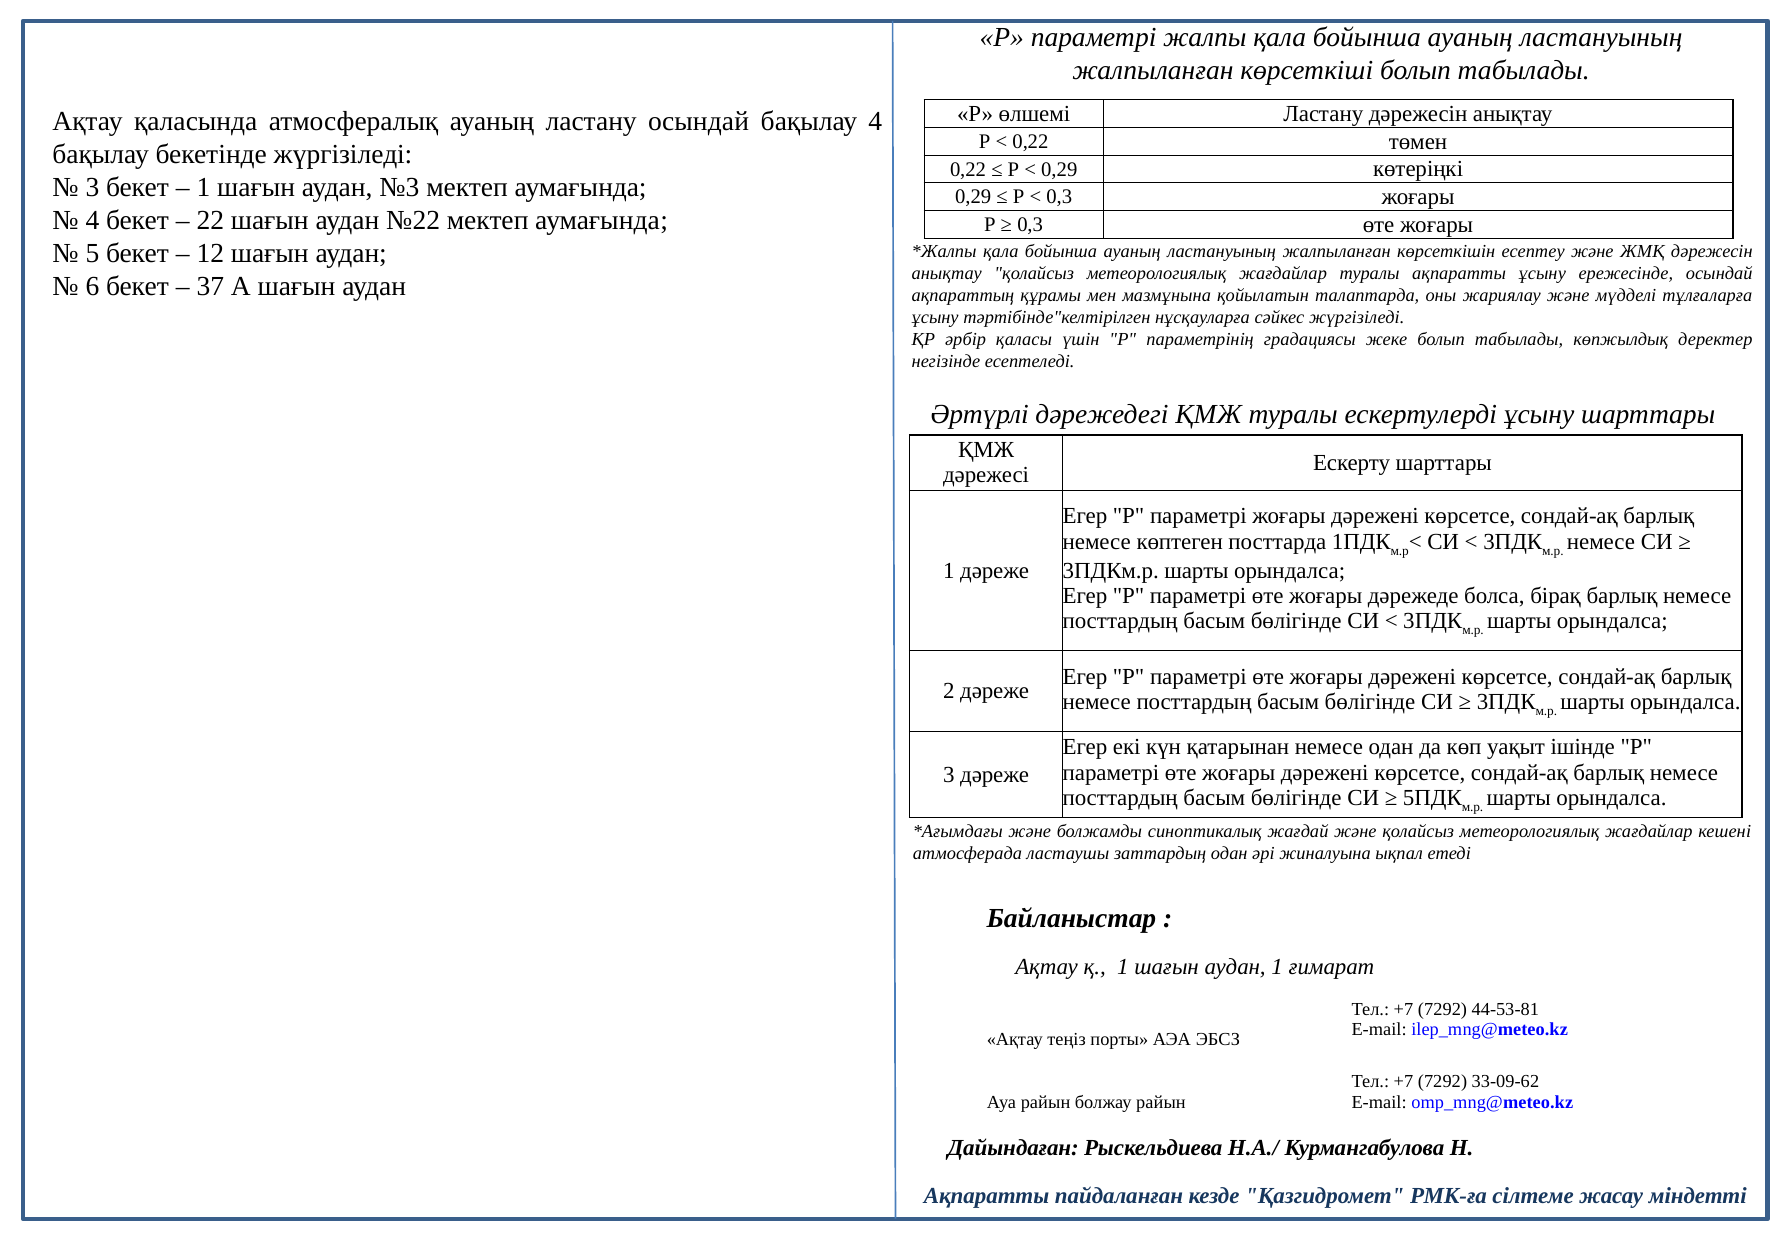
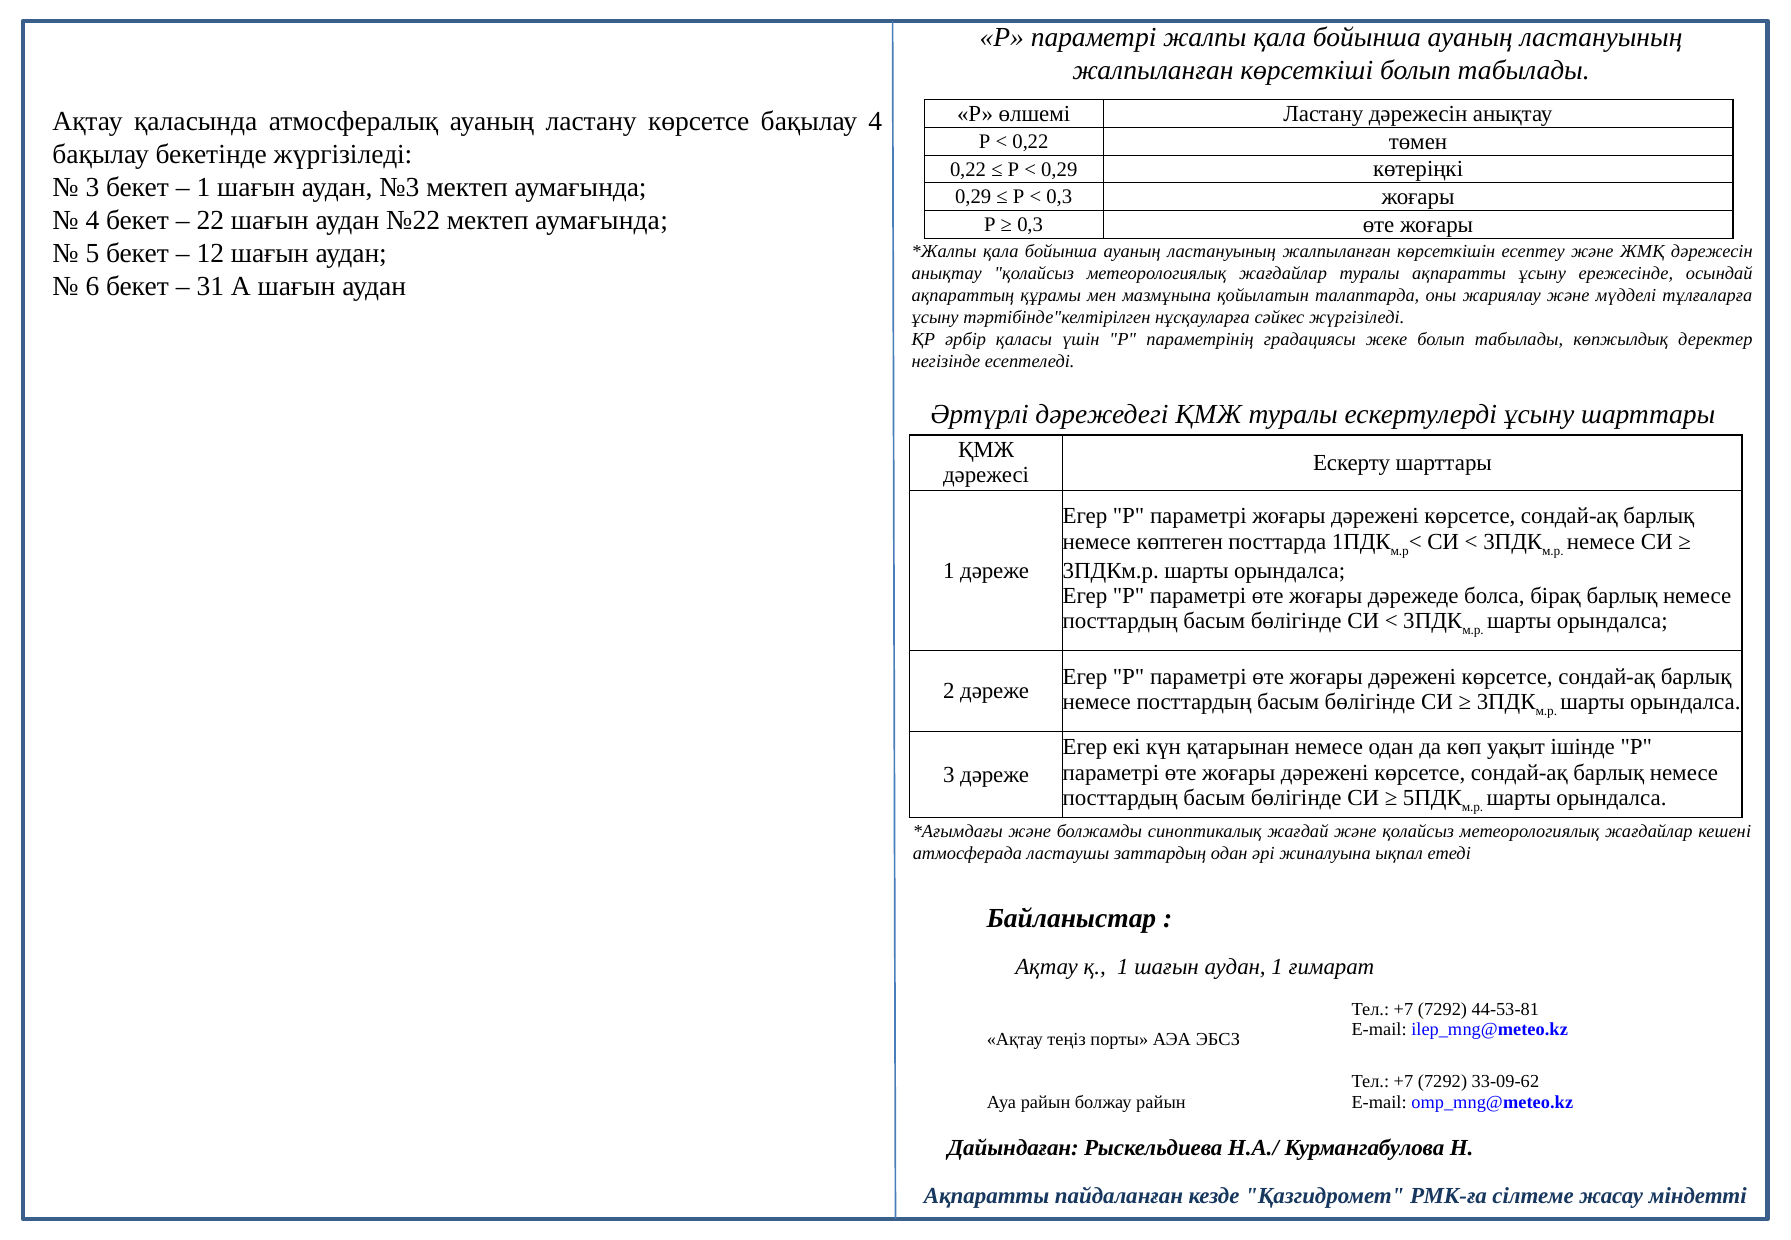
ластану осындай: осындай -> көрсетсе
37: 37 -> 31
